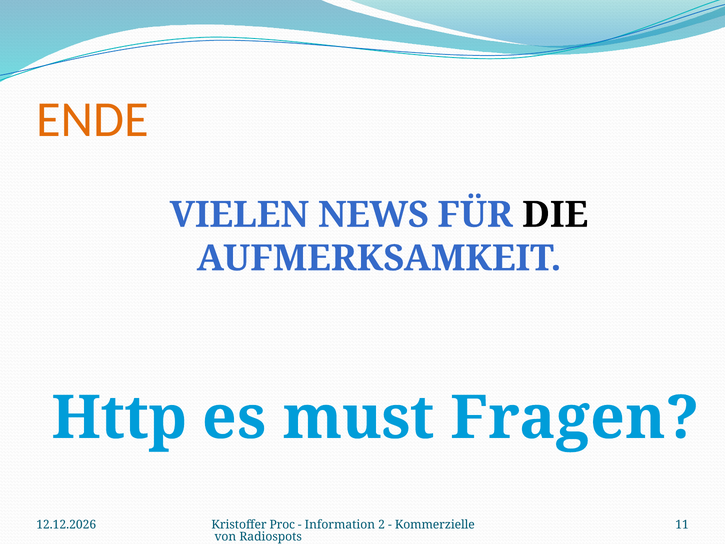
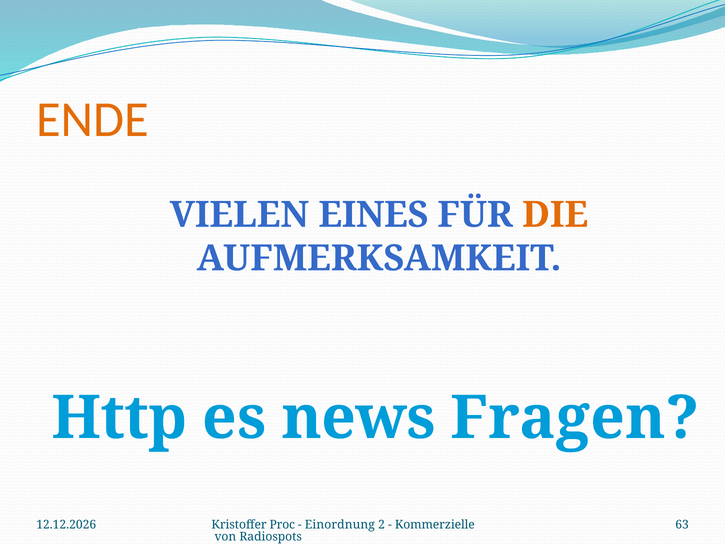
NEWS: NEWS -> EINES
DIE colour: black -> orange
must: must -> news
Information: Information -> Einordnung
11: 11 -> 63
